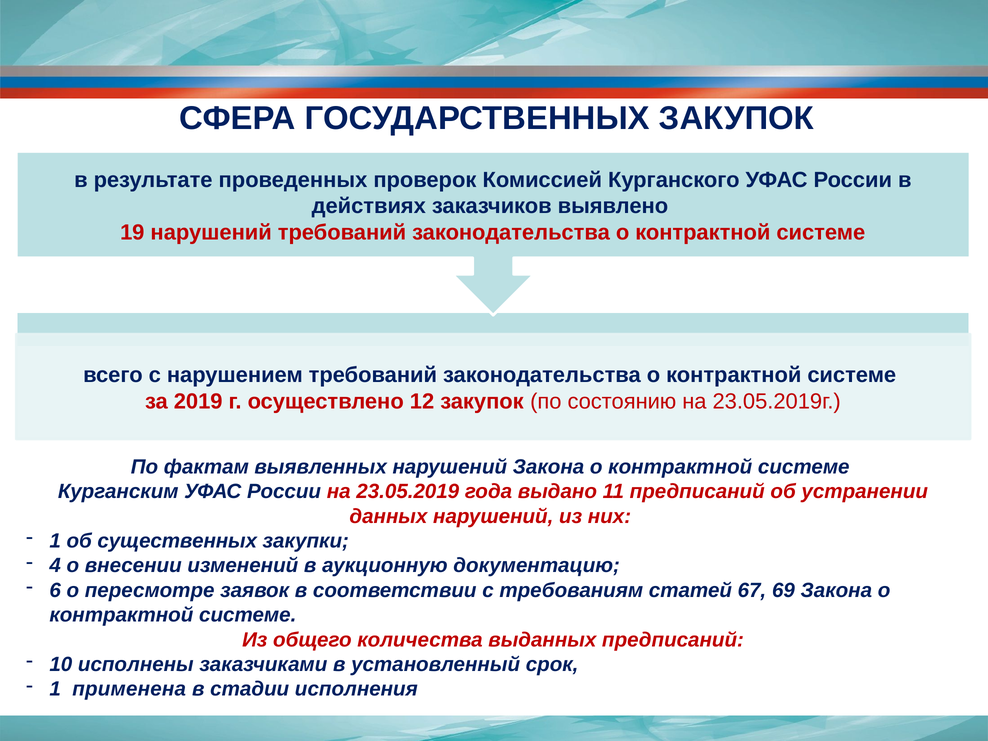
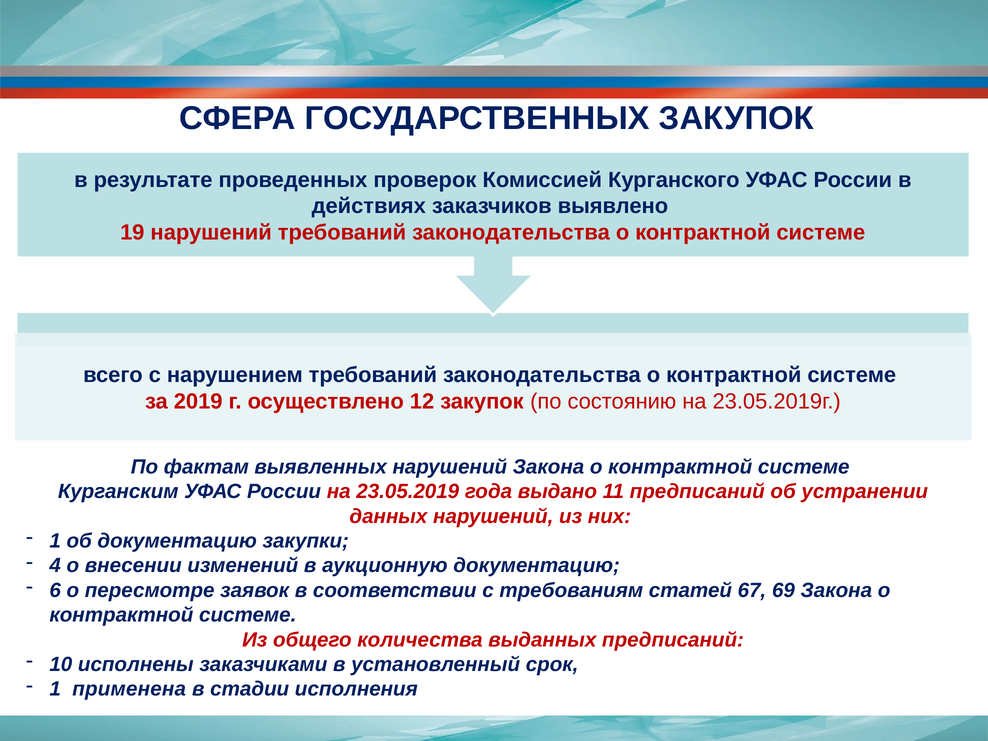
об существенных: существенных -> документацию
